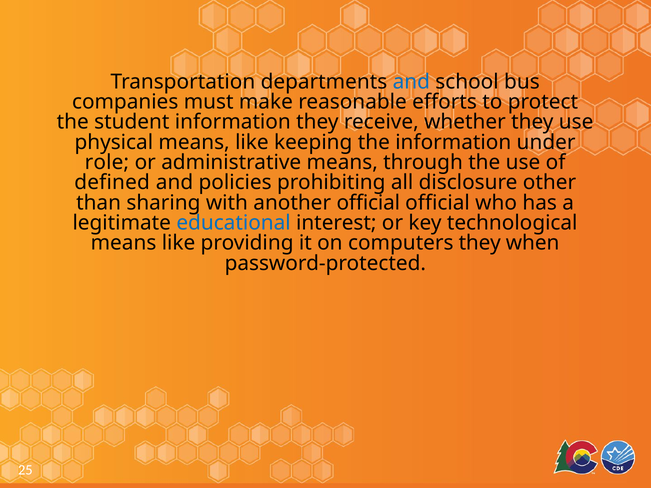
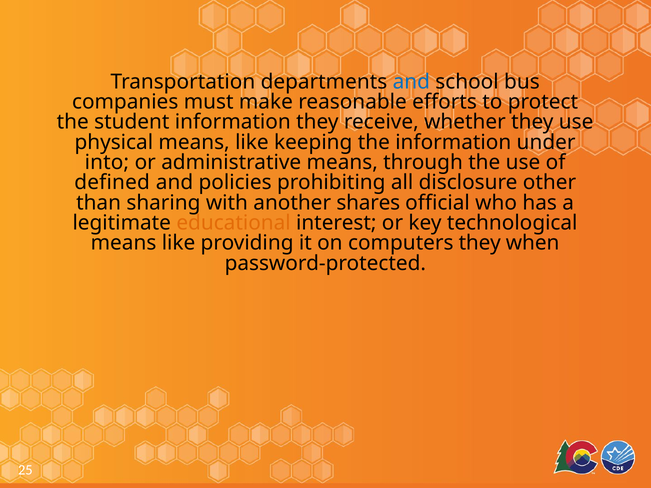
role: role -> into
another official: official -> shares
educational colour: blue -> orange
